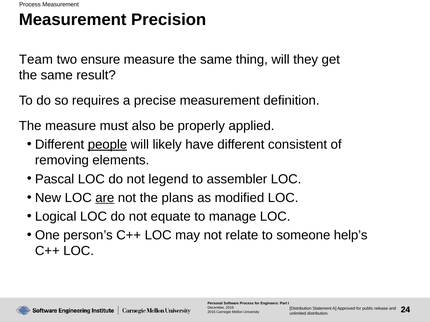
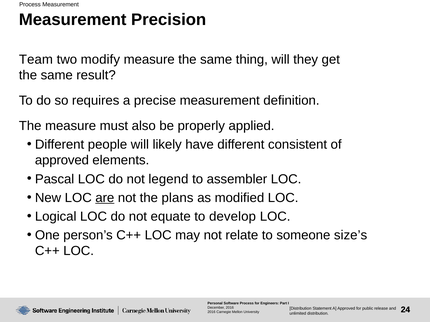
ensure: ensure -> modify
people underline: present -> none
removing at (62, 161): removing -> approved
manage: manage -> develop
help’s: help’s -> size’s
